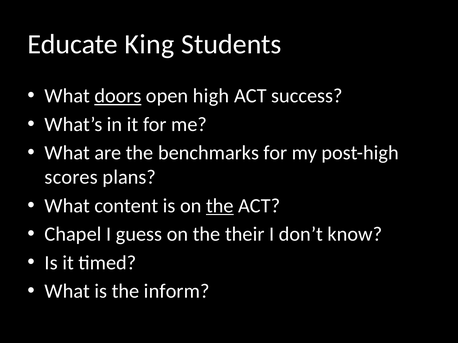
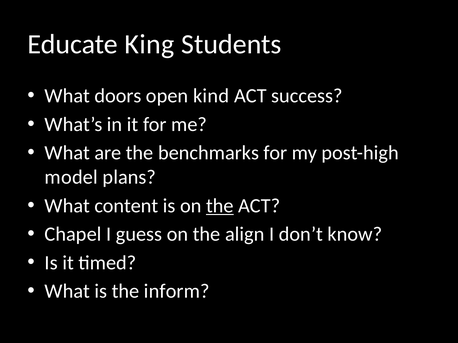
doors underline: present -> none
high: high -> kind
scores: scores -> model
their: their -> align
